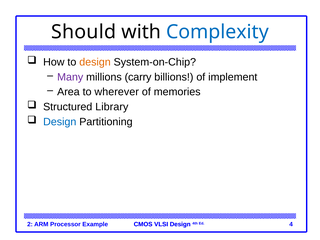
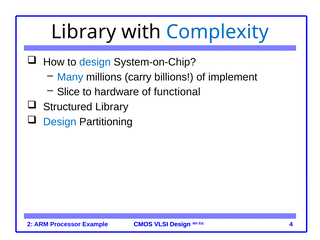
Should at (84, 32): Should -> Library
design at (95, 62) colour: orange -> blue
Many colour: purple -> blue
Area: Area -> Slice
wherever: wherever -> hardware
memories: memories -> functional
